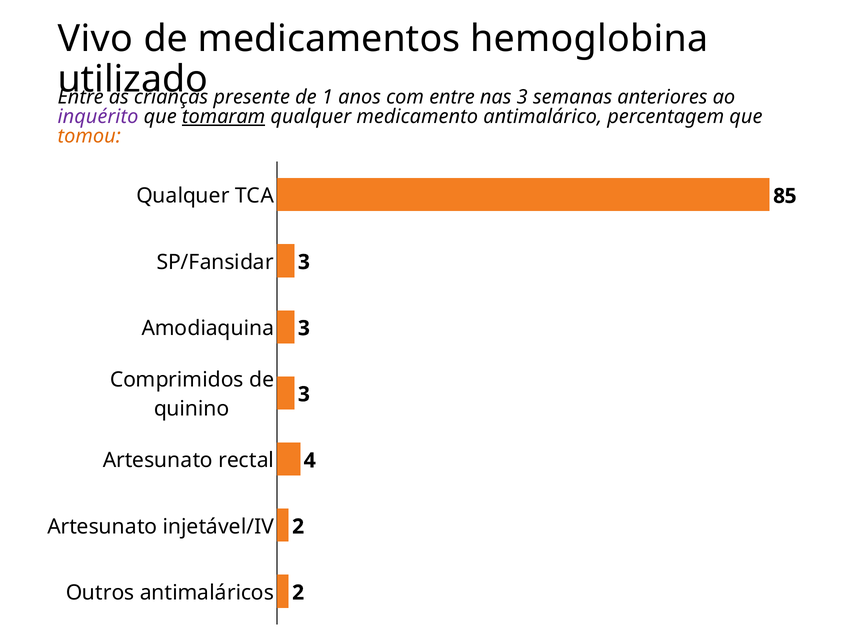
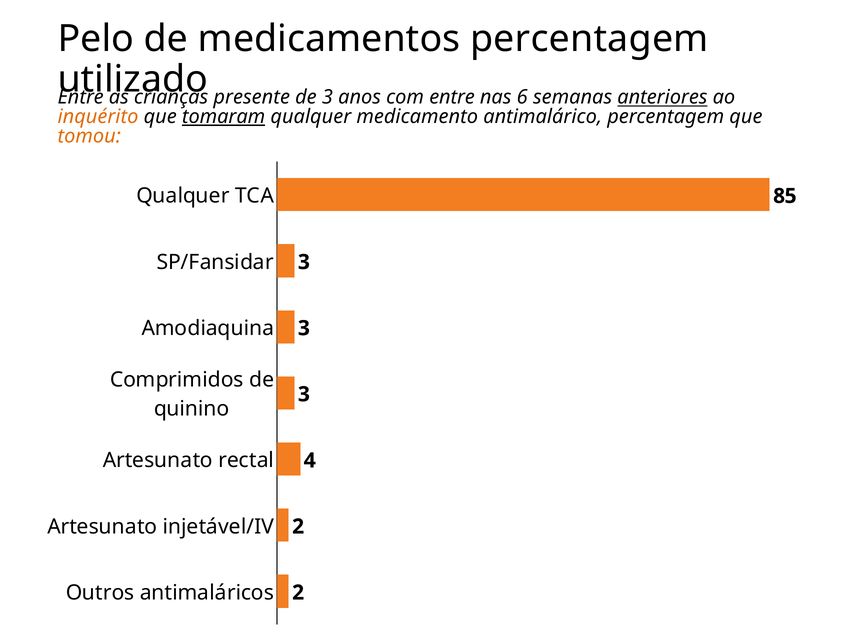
Vivo: Vivo -> Pelo
medicamentos hemoglobina: hemoglobina -> percentagem
de 1: 1 -> 3
nas 3: 3 -> 6
anteriores underline: none -> present
inquérito colour: purple -> orange
